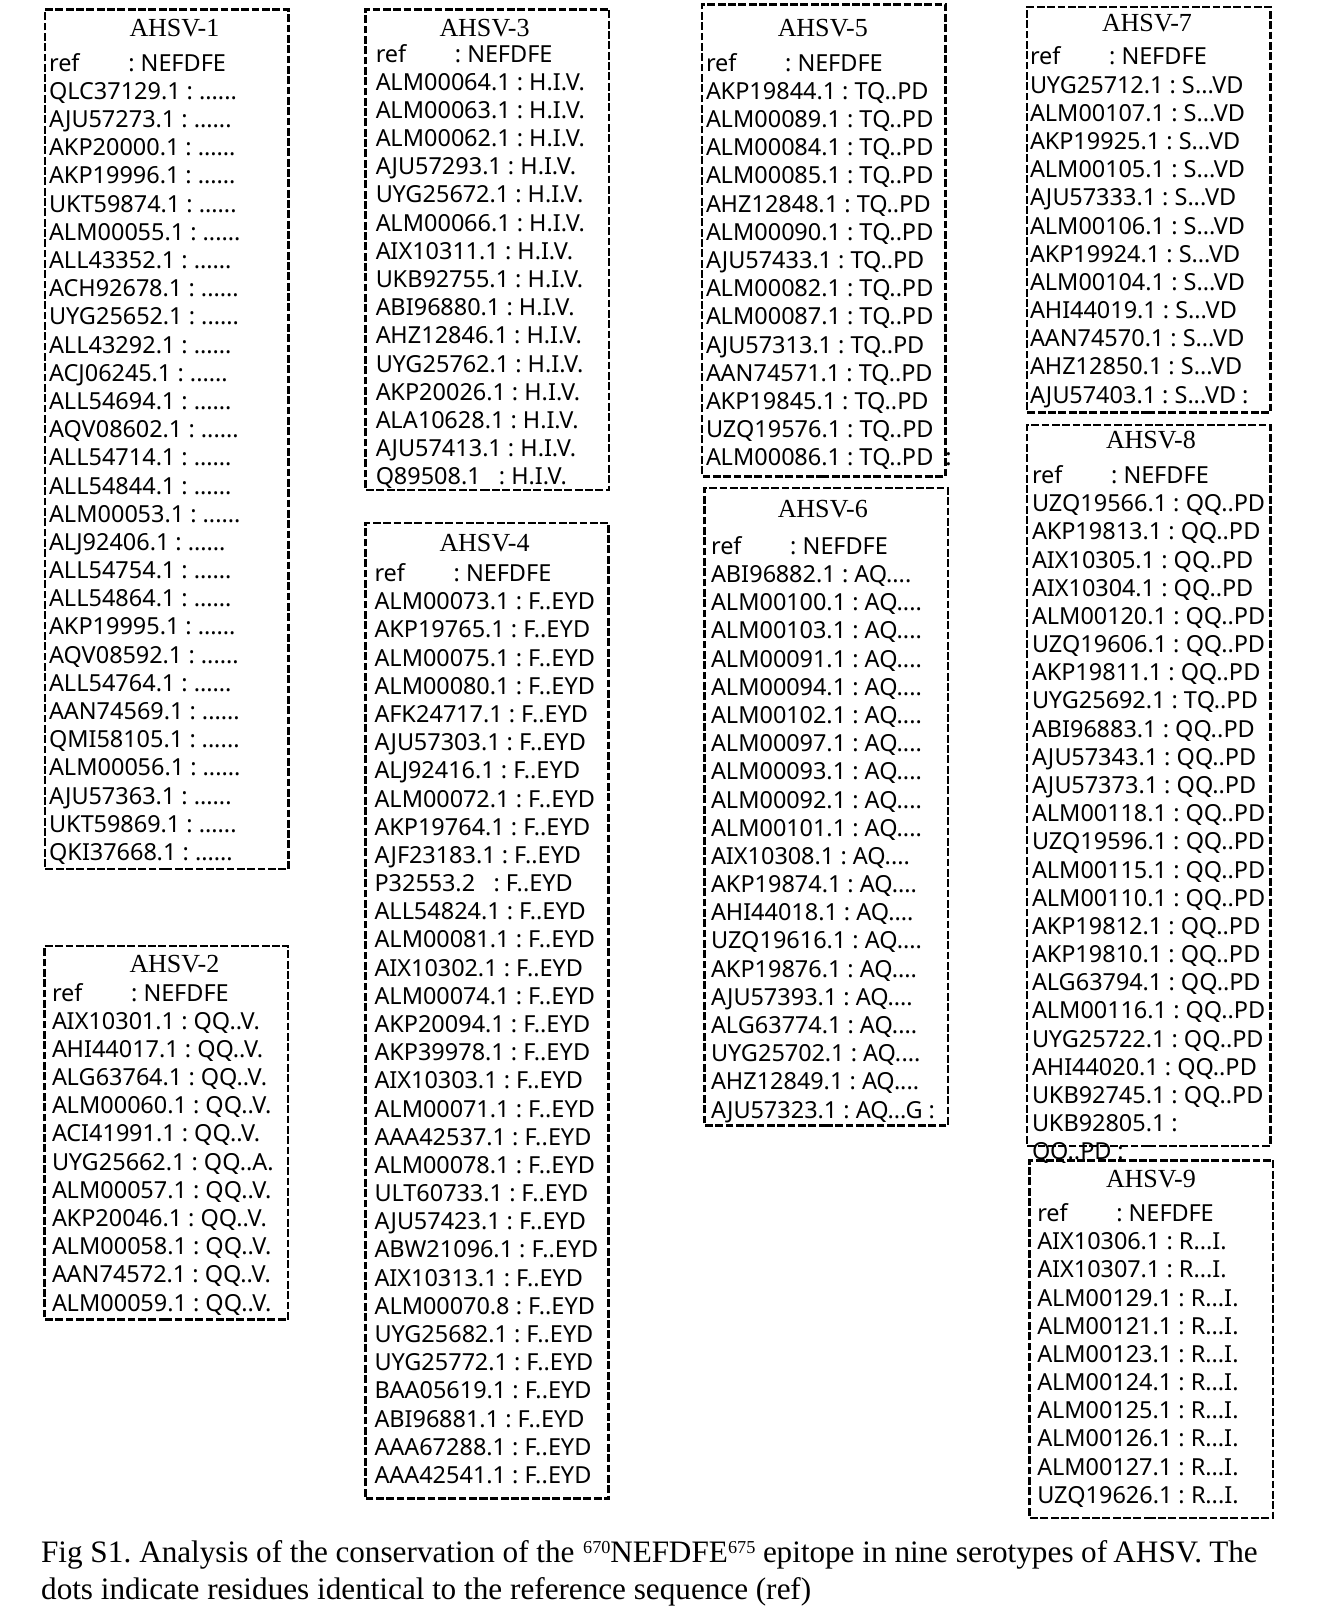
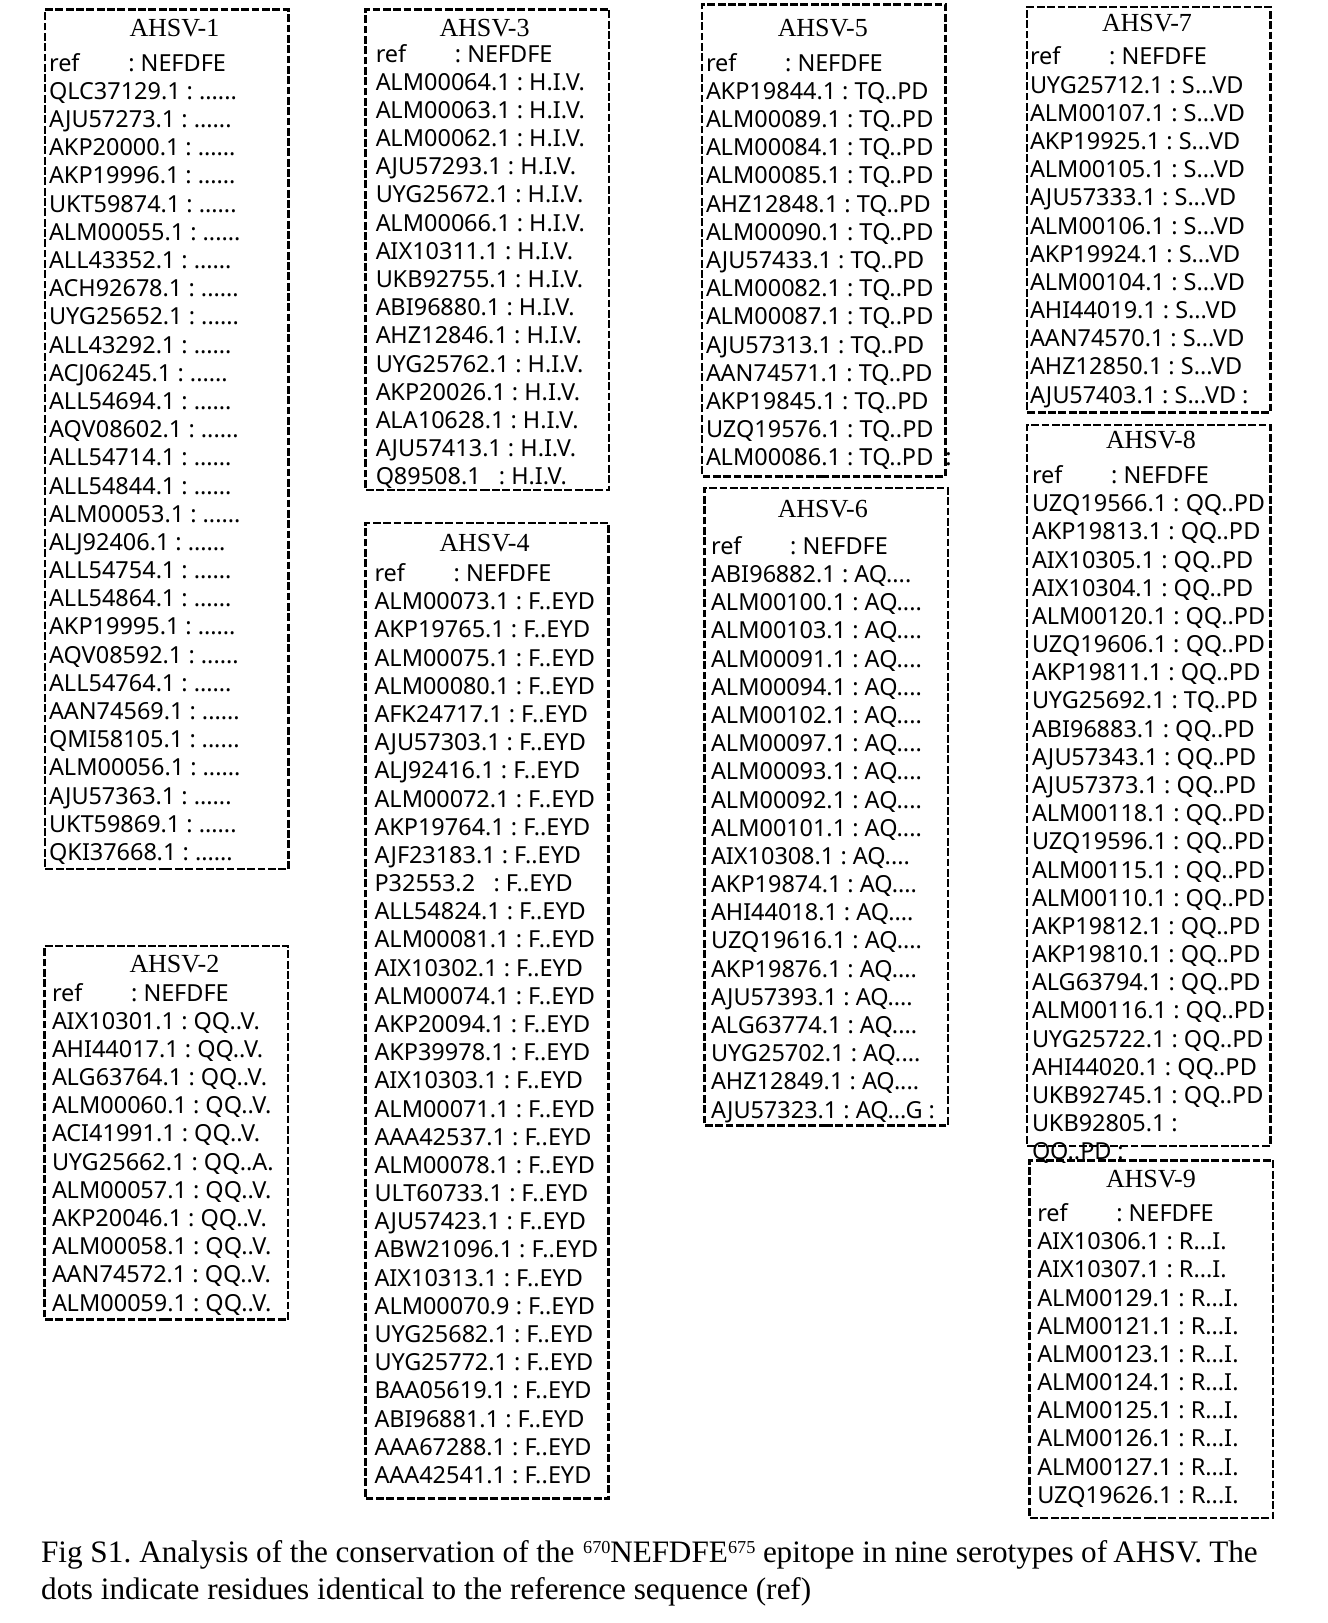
ALM00070.8: ALM00070.8 -> ALM00070.9
